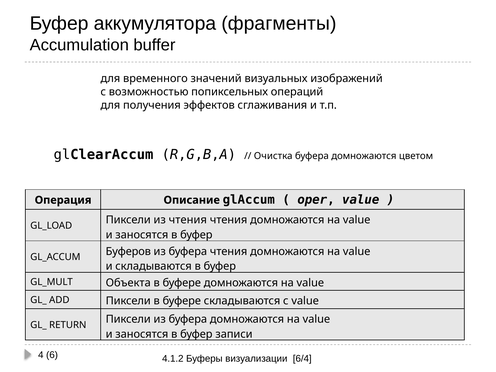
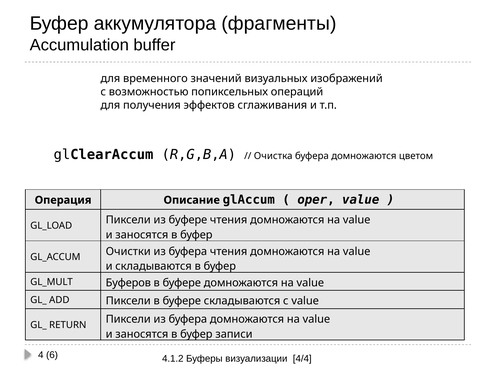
из чтения: чтения -> буфере
Буферов: Буферов -> Очистки
Объекта: Объекта -> Буферов
6/4: 6/4 -> 4/4
